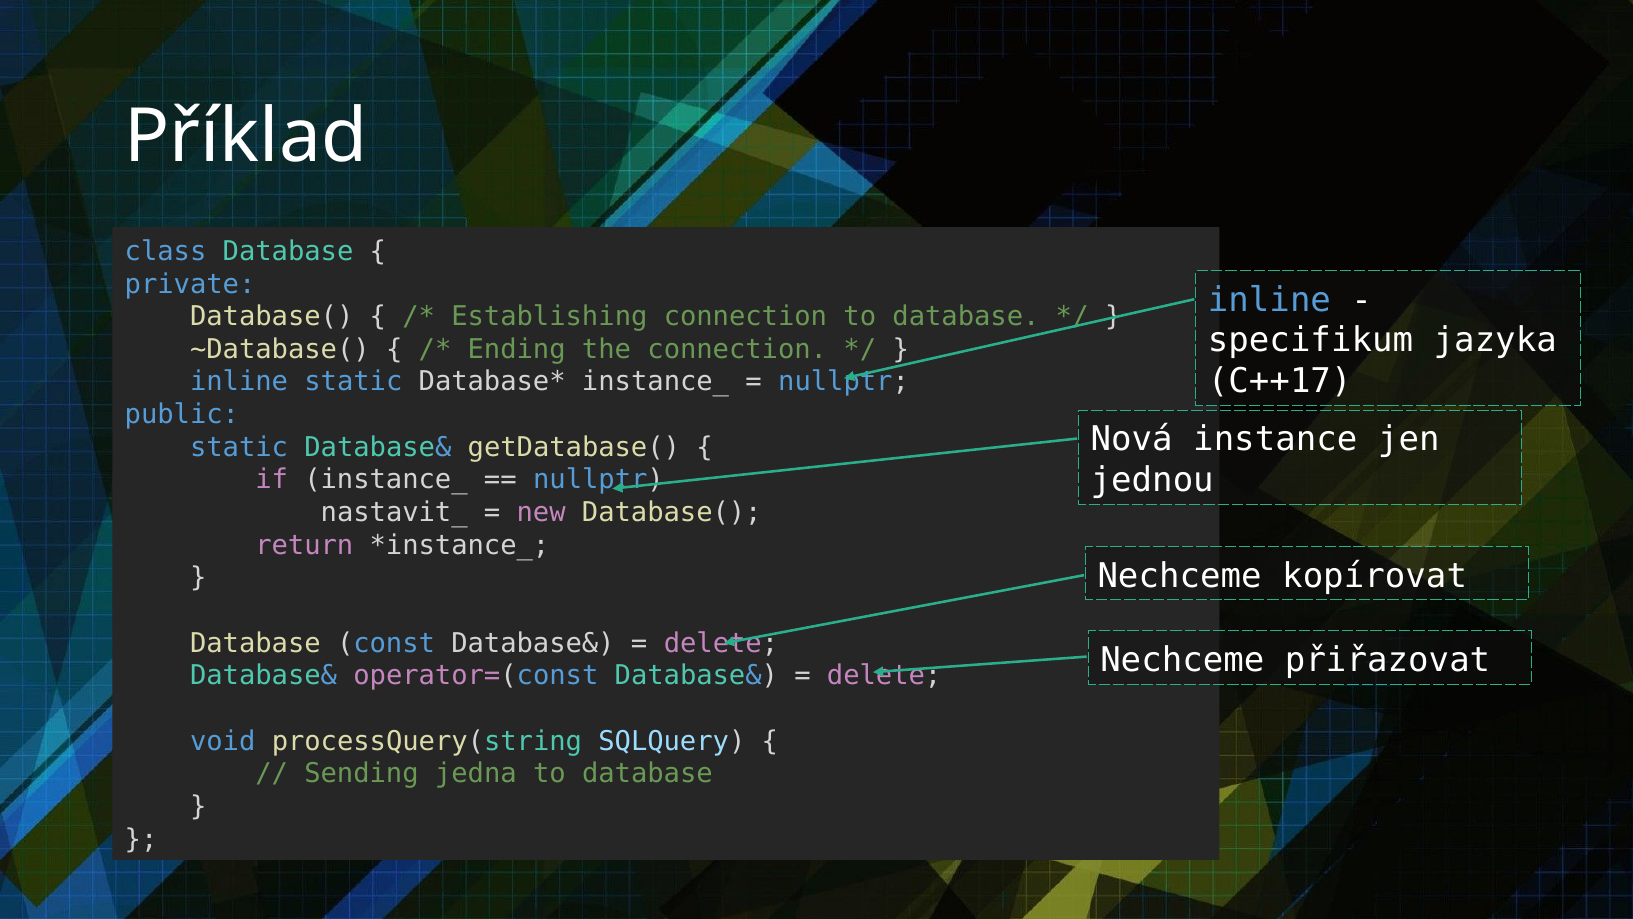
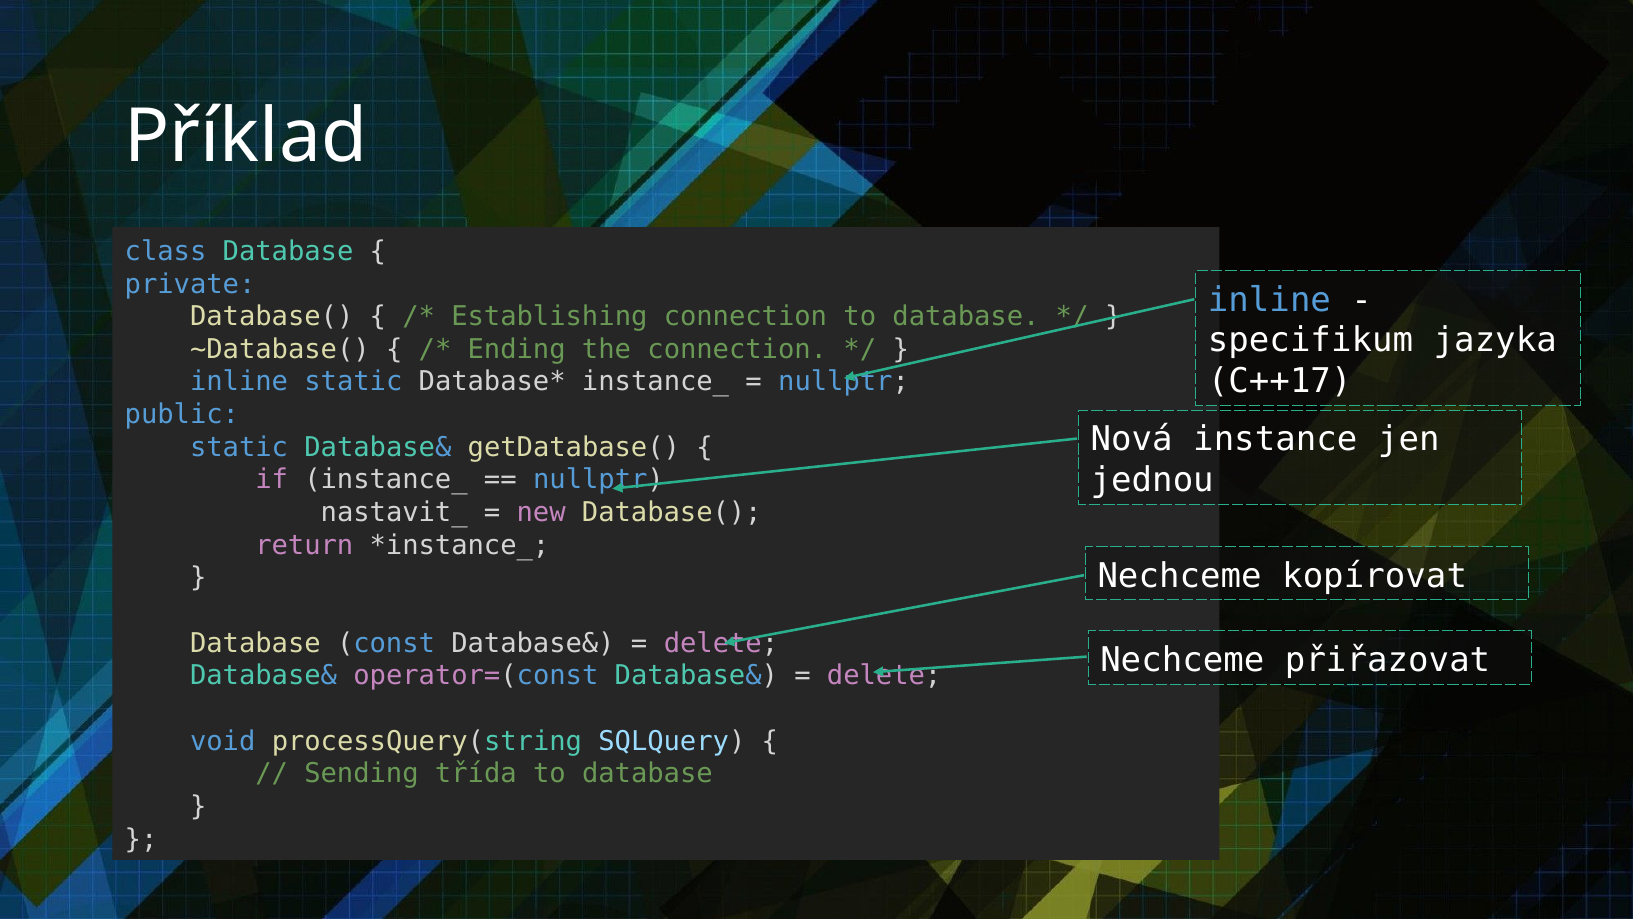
jedna: jedna -> třída
